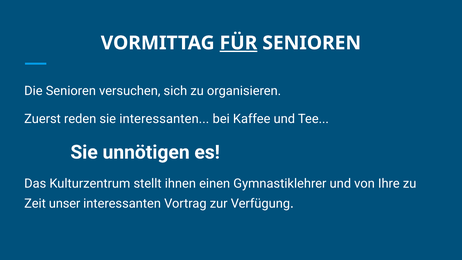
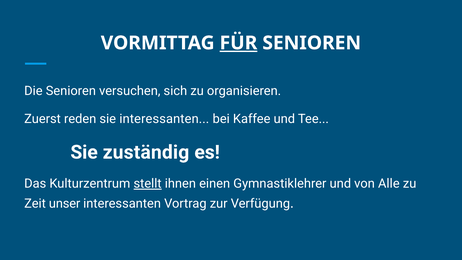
unnötigen: unnötigen -> zuständig
stellt underline: none -> present
Ihre: Ihre -> Alle
